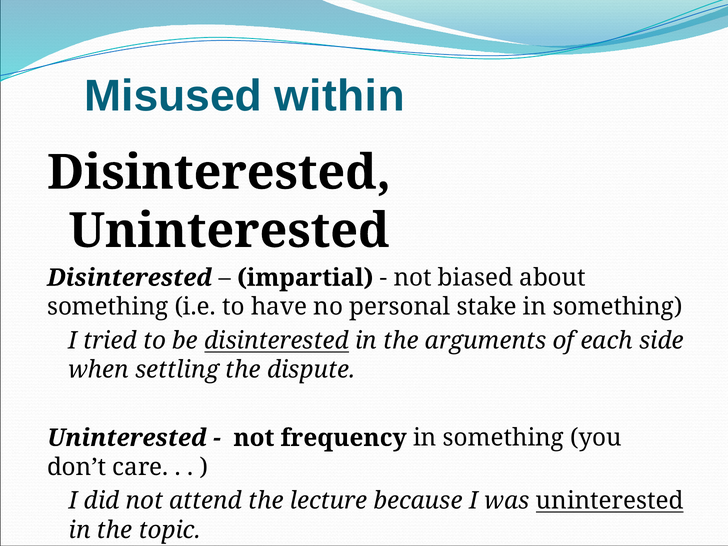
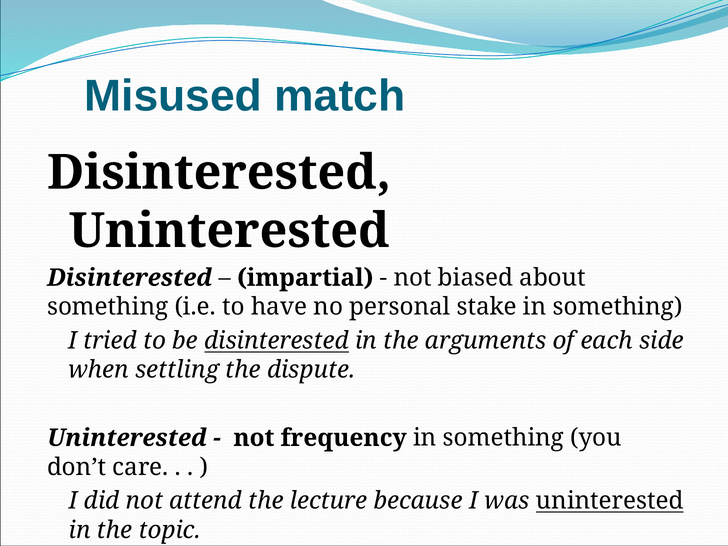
within: within -> match
